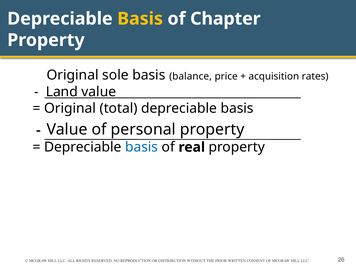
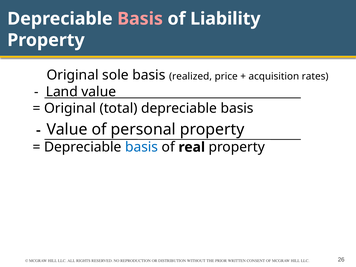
Basis at (140, 19) colour: yellow -> pink
Chapter: Chapter -> Liability
balance: balance -> realized
